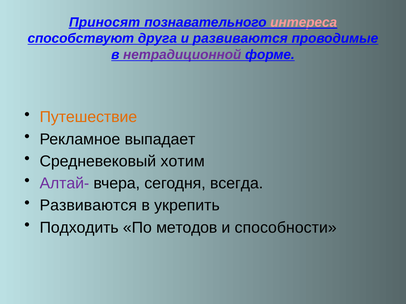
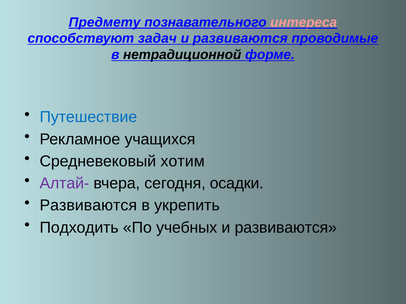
Приносят: Приносят -> Предмету
друга: друга -> задач
нетрадиционной colour: purple -> black
Путешествие colour: orange -> blue
выпадает: выпадает -> учащихся
всегда: всегда -> осадки
методов: методов -> учебных
способности at (286, 228): способности -> развиваются
